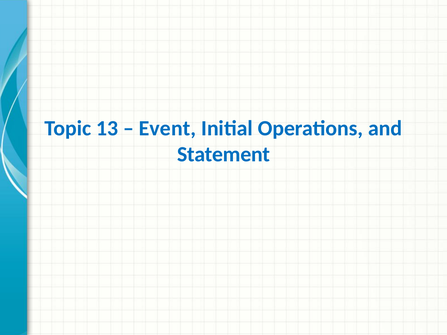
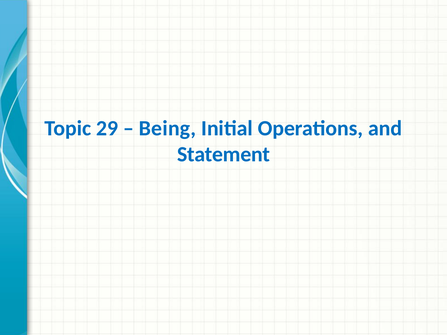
13: 13 -> 29
Event: Event -> Being
